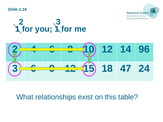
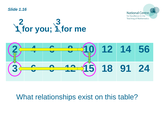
96: 96 -> 56
47: 47 -> 91
